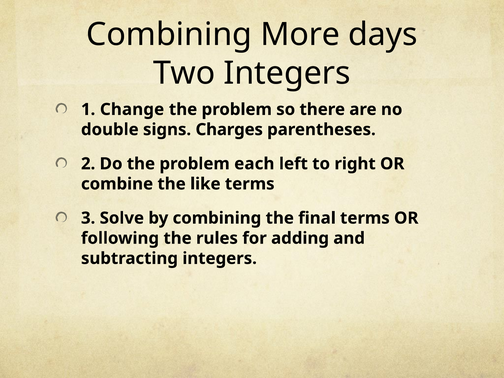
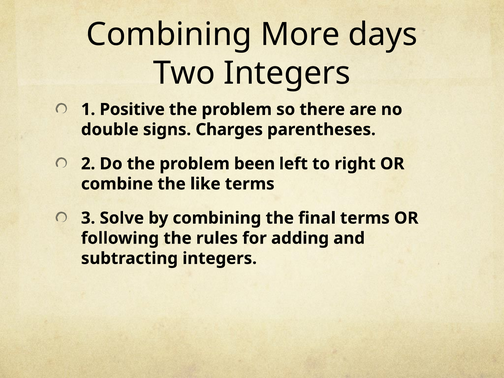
Change: Change -> Positive
each: each -> been
